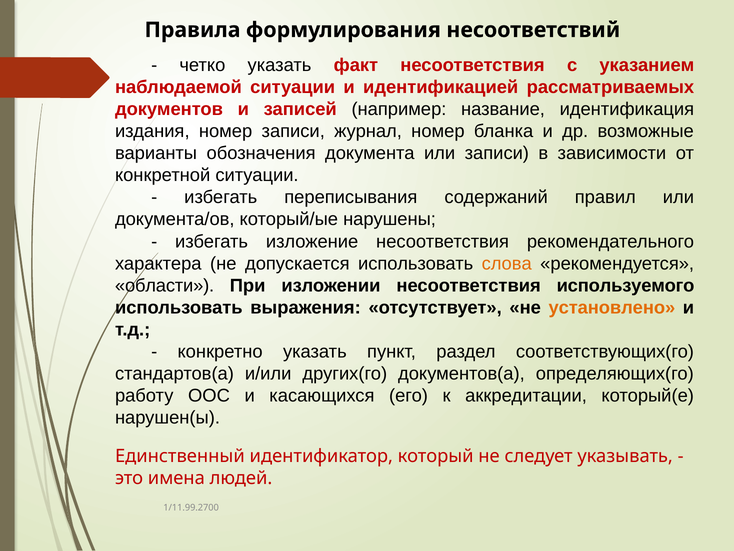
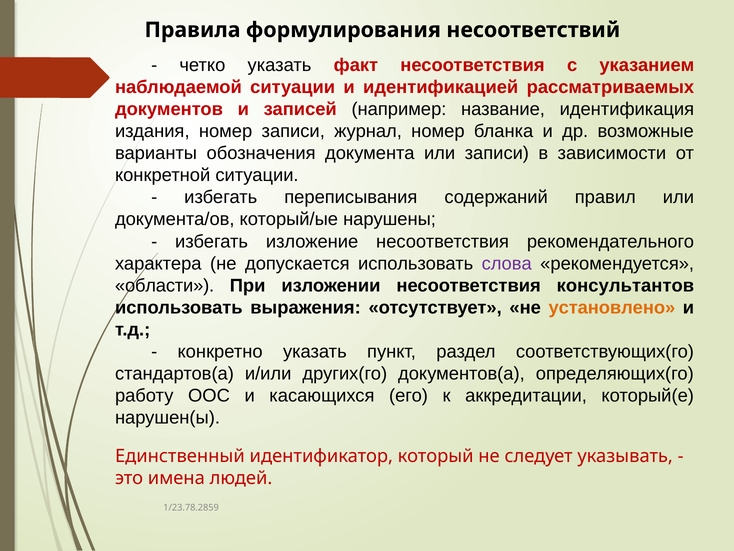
слова colour: orange -> purple
используемого: используемого -> консультантов
1/11.99.2700: 1/11.99.2700 -> 1/23.78.2859
